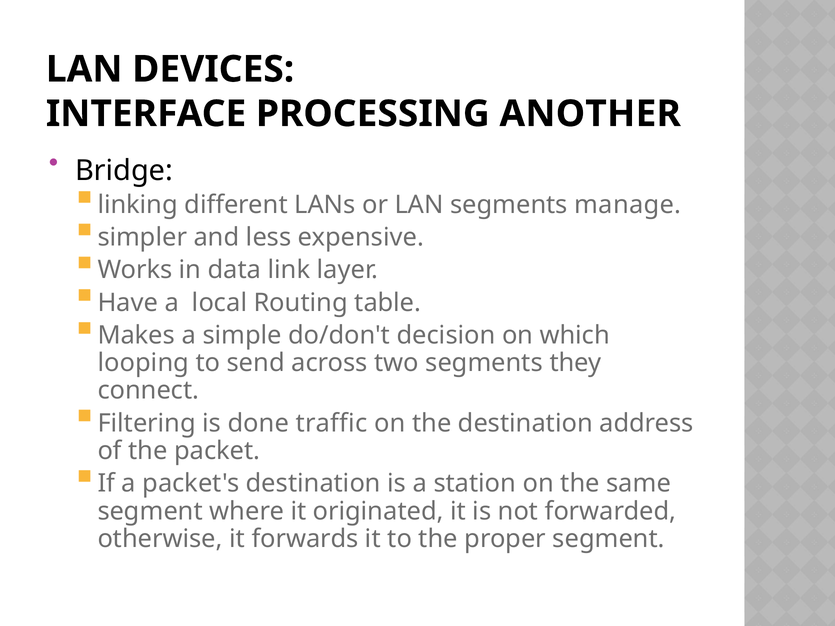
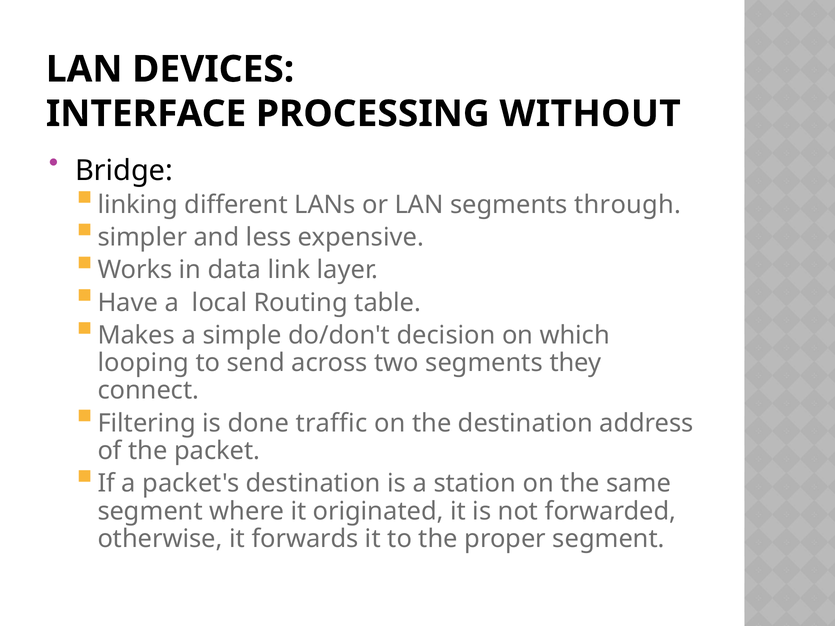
ANOTHER: ANOTHER -> WITHOUT
manage: manage -> through
